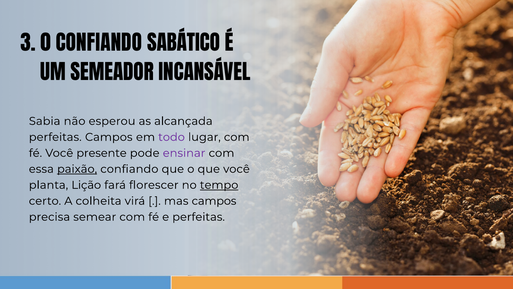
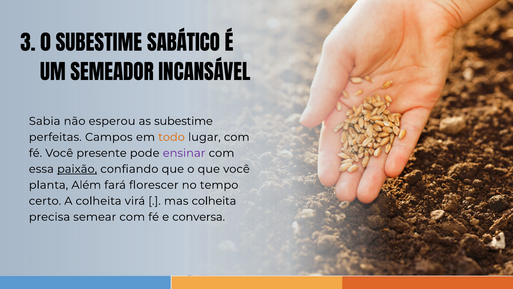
0 CONFIANDO: CONFIANDO -> SUBESTIME
as alcançada: alcançada -> subestime
todo colour: purple -> orange
Lição: Lição -> Além
tempo underline: present -> none
mas campos: campos -> colheita
e perfeitas: perfeitas -> conversa
